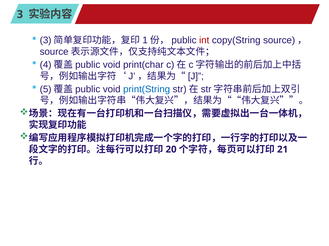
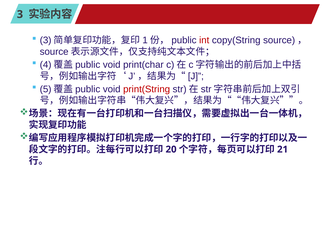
print(String colour: blue -> red
